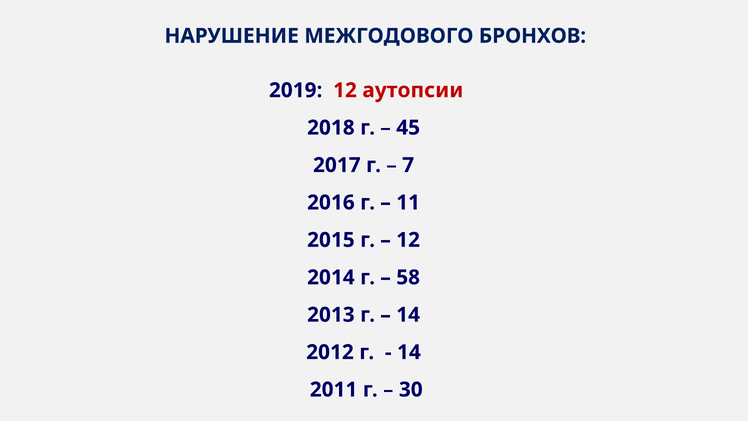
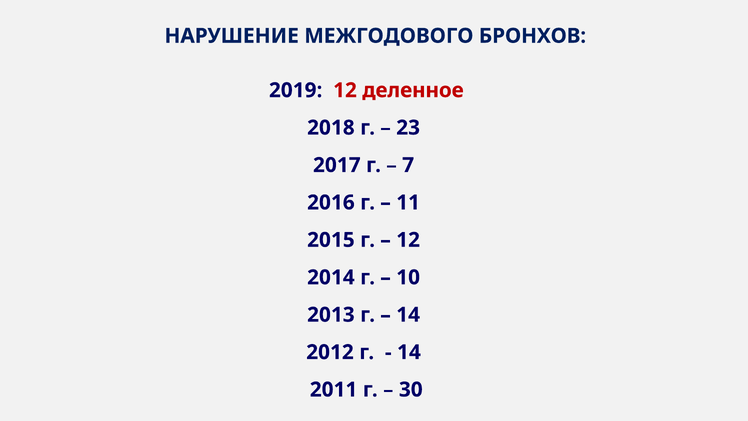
аутопсии: аутопсии -> деленное
45: 45 -> 23
58: 58 -> 10
